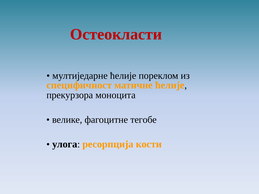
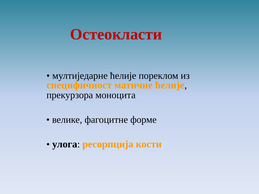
тегобе: тегобе -> форме
